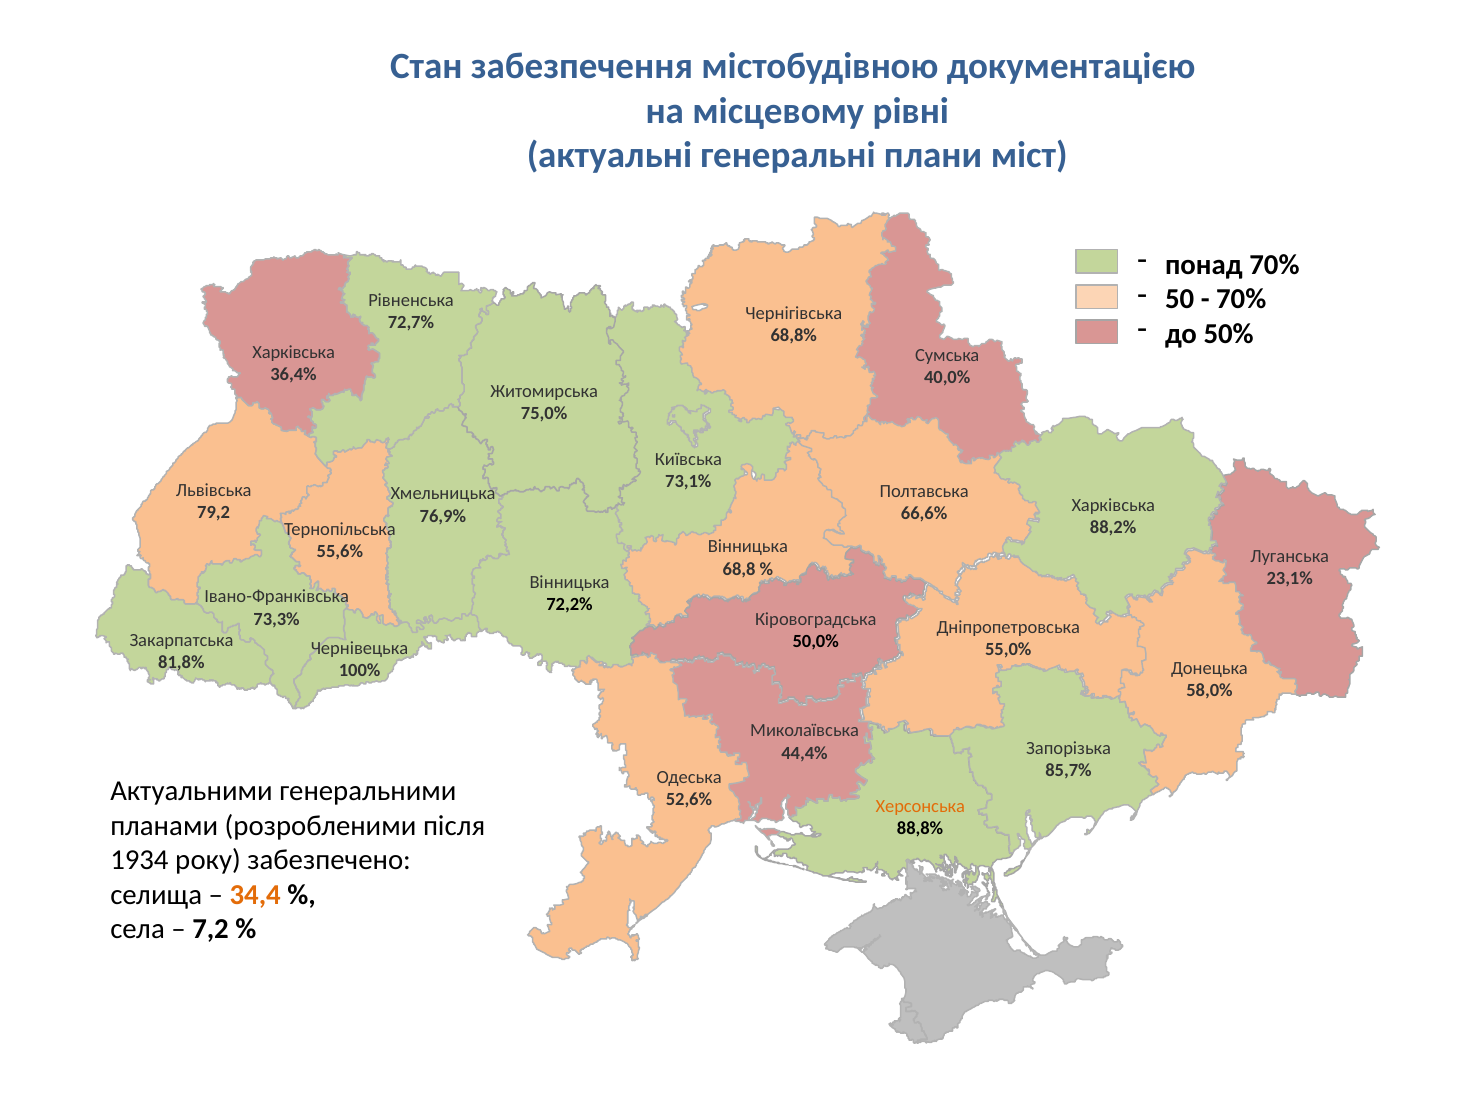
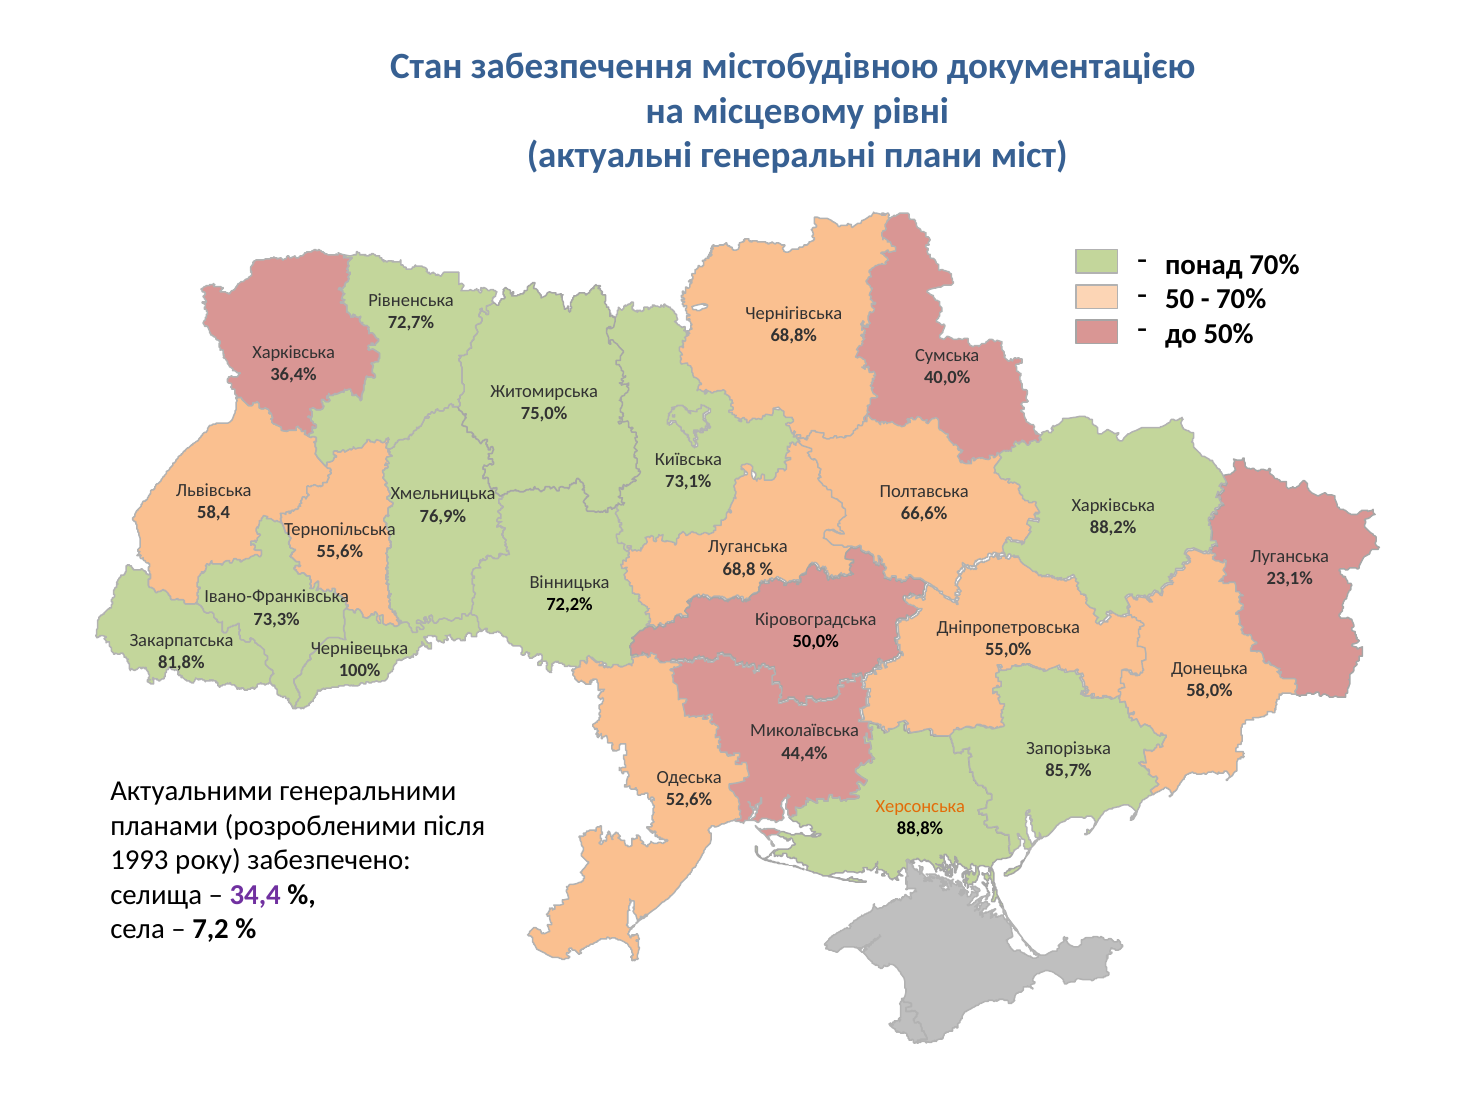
79,2: 79,2 -> 58,4
Вінницька at (748, 547): Вінницька -> Луганська
1934: 1934 -> 1993
34,4 colour: orange -> purple
